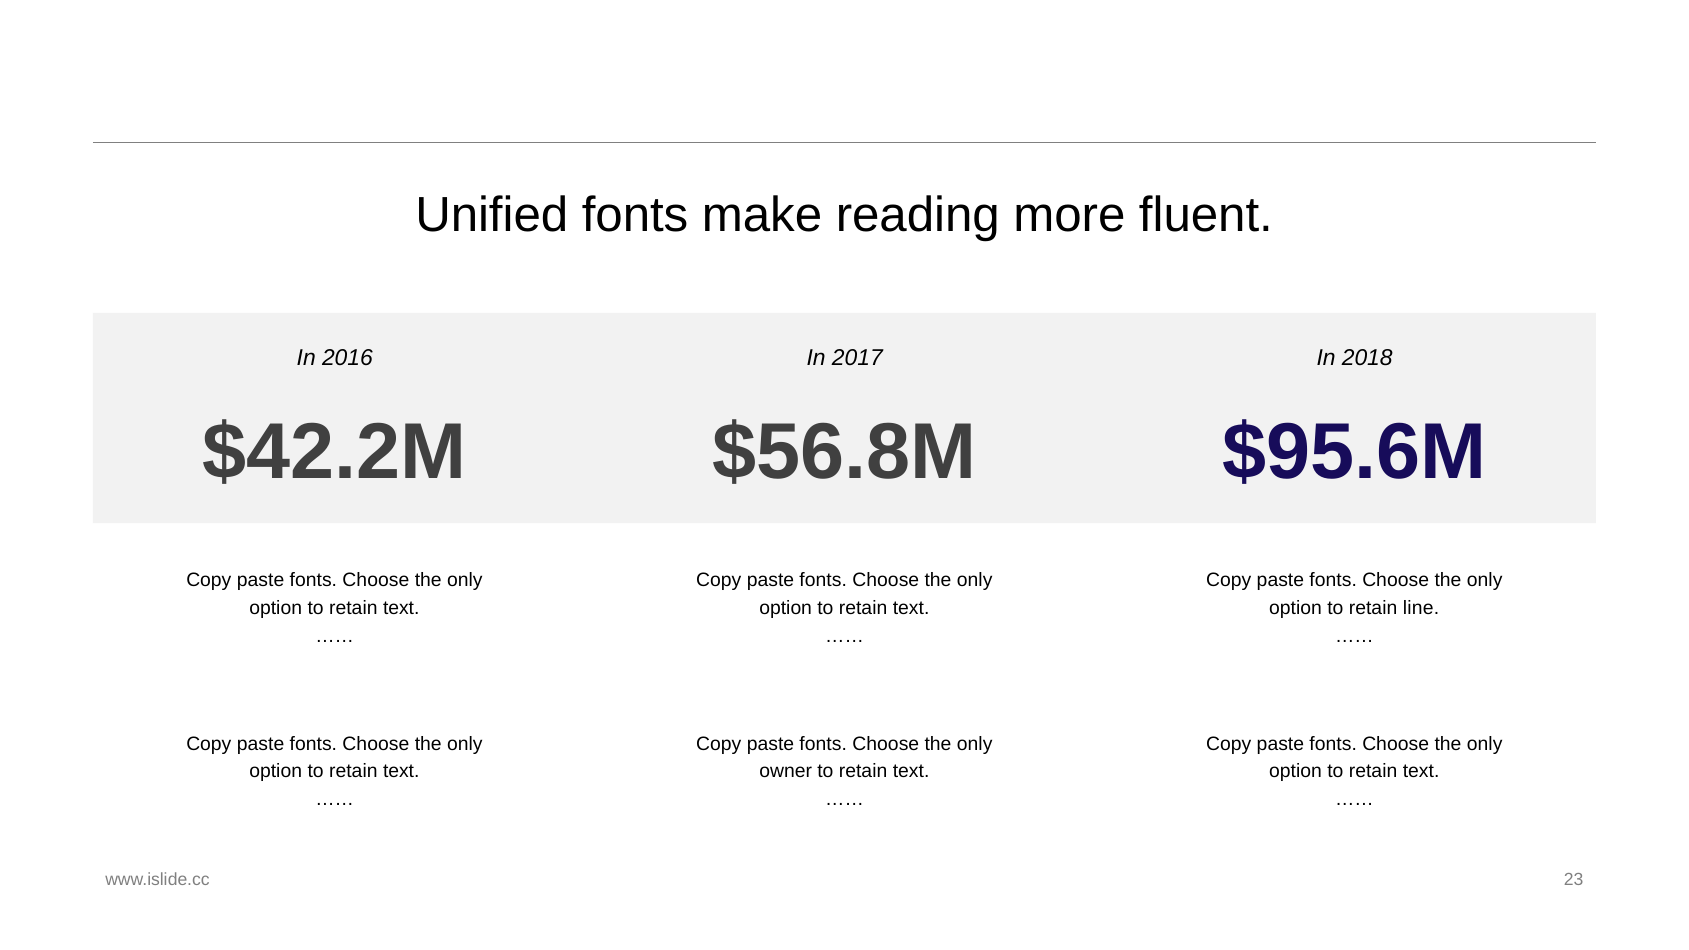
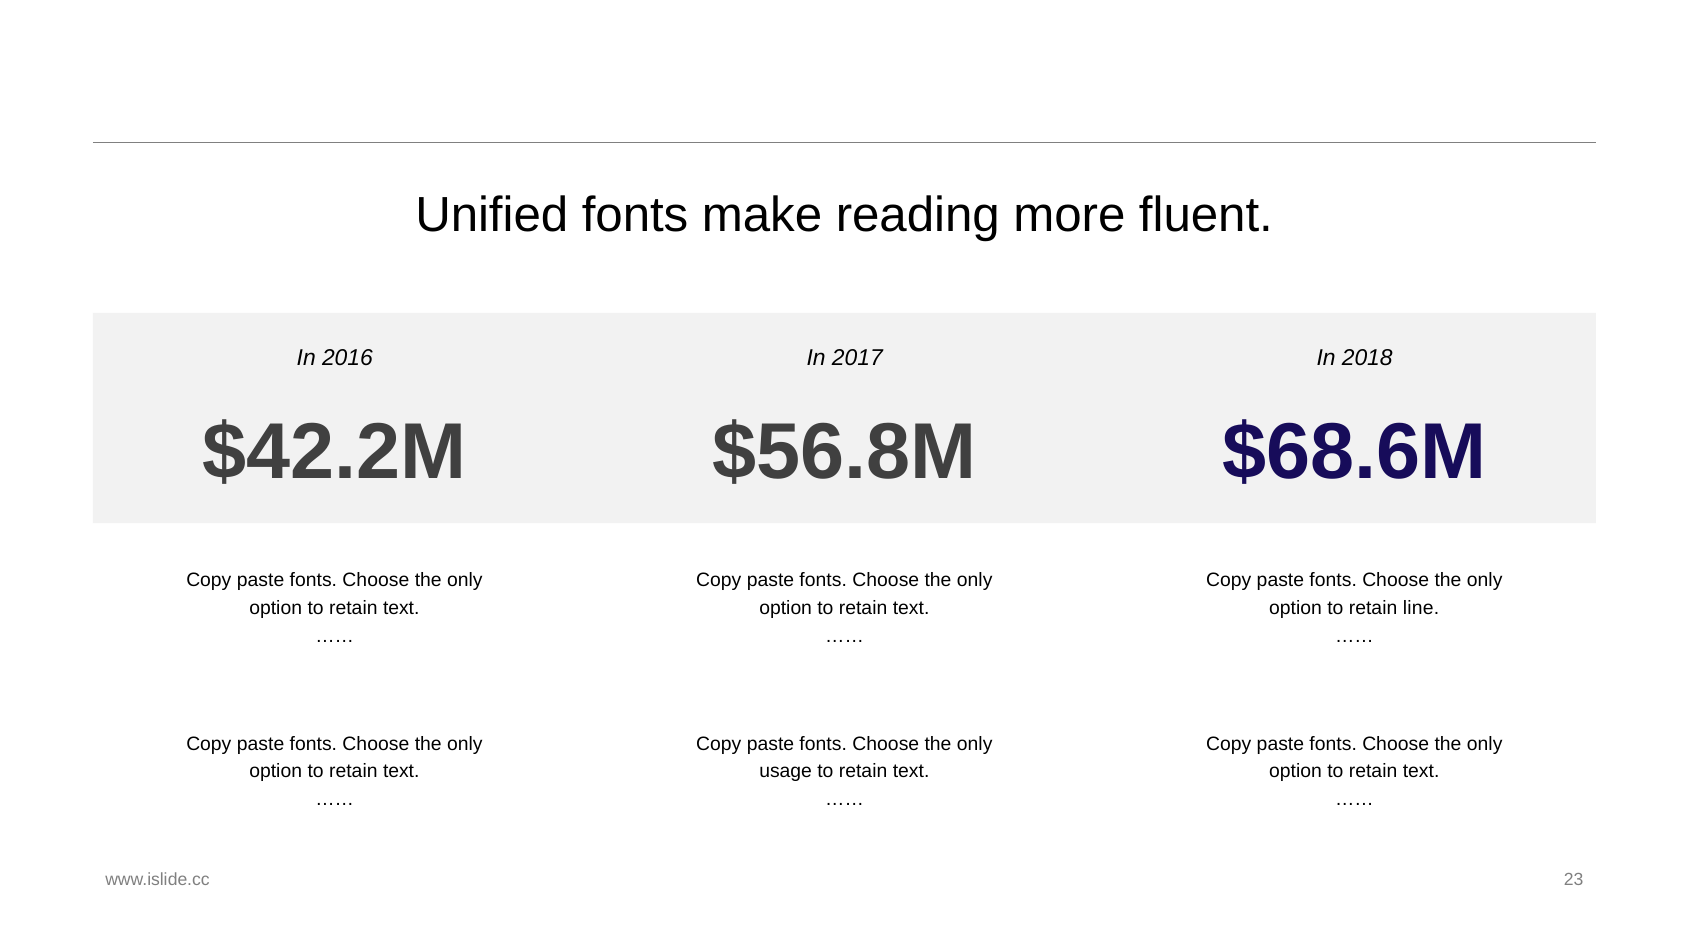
$95.6M: $95.6M -> $68.6M
owner: owner -> usage
